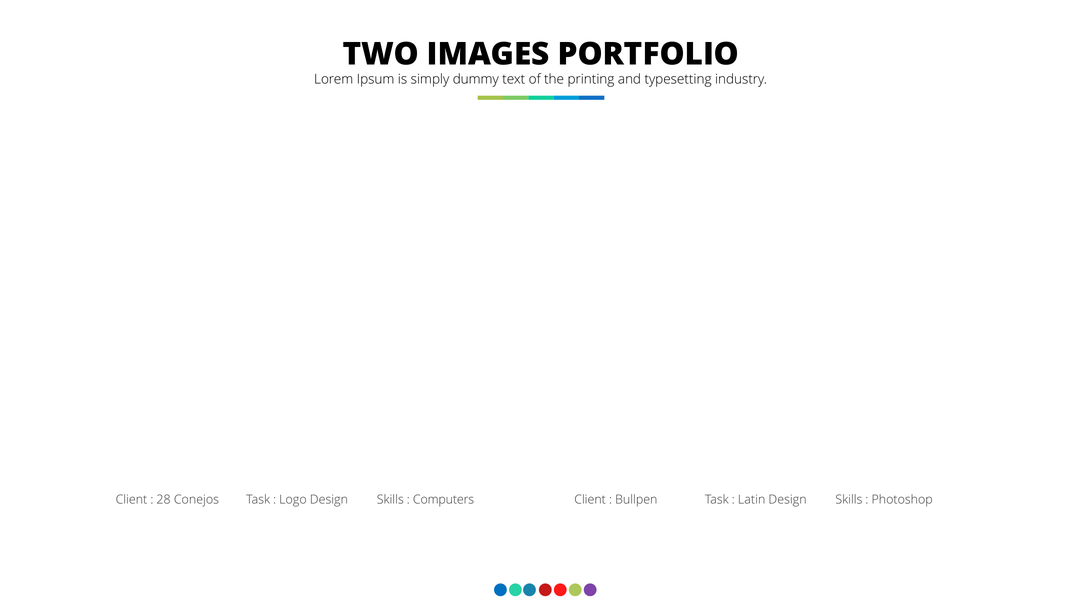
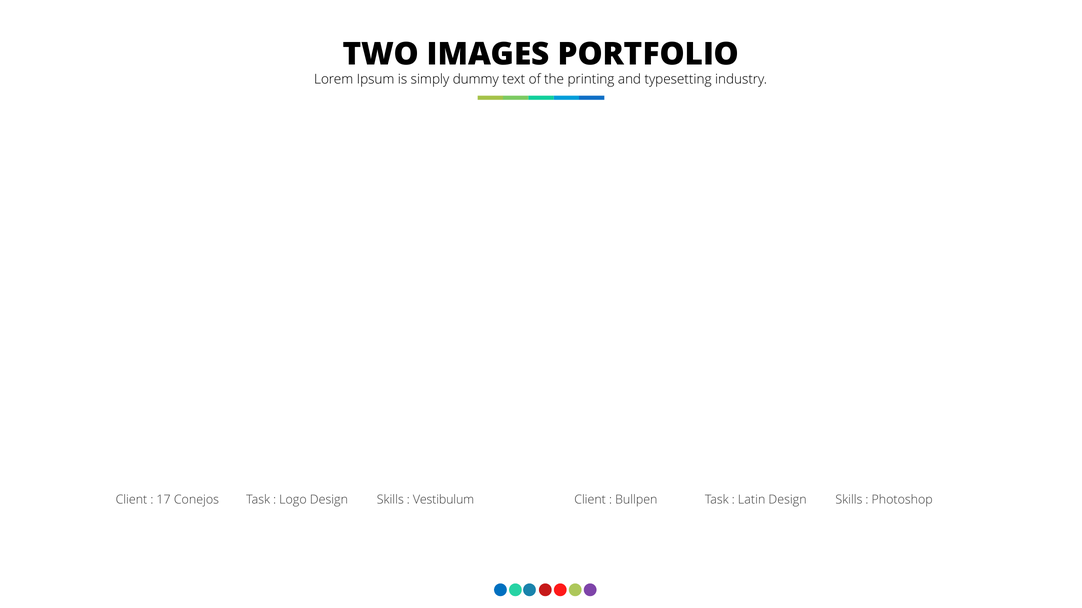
28: 28 -> 17
Computers: Computers -> Vestibulum
